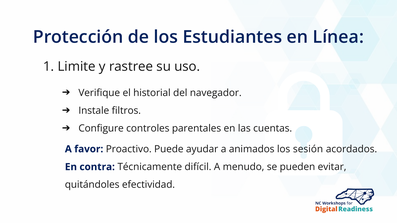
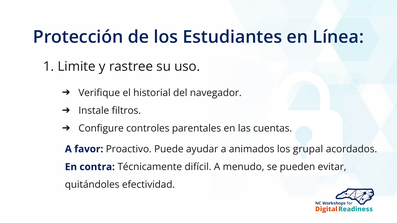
sesión: sesión -> grupal
